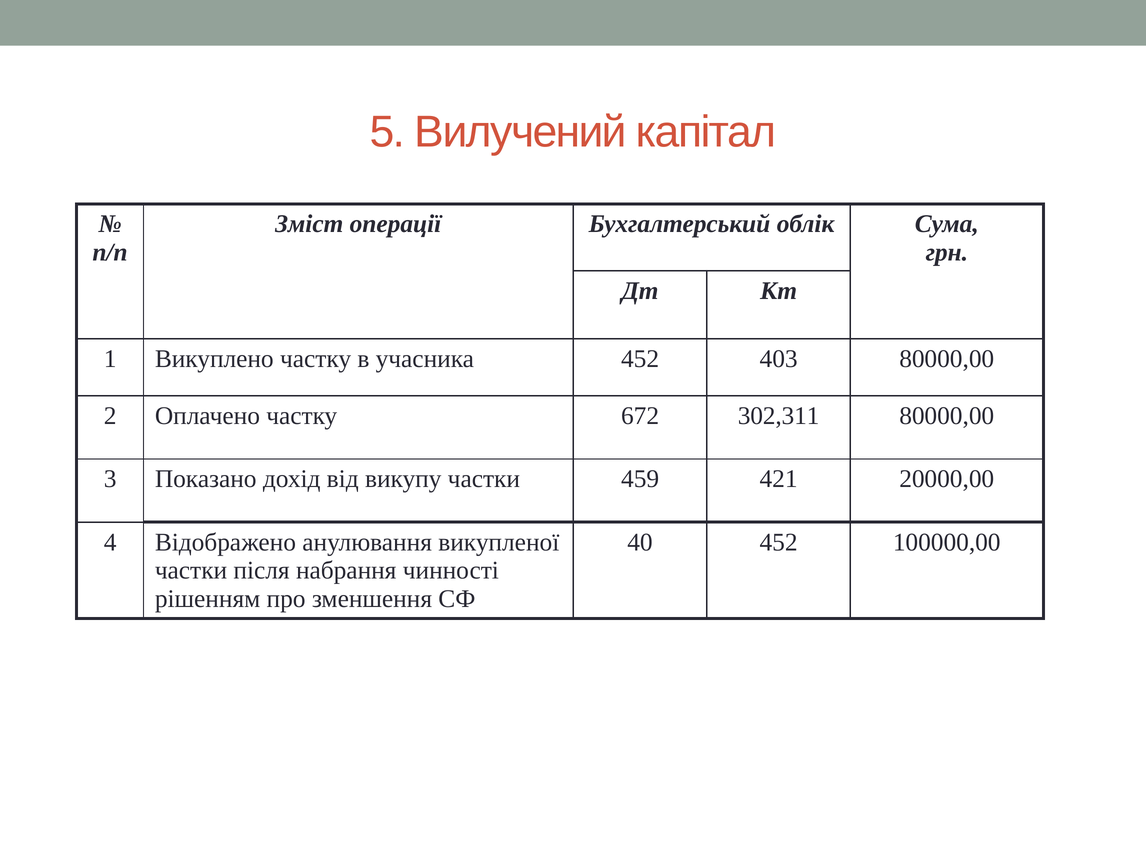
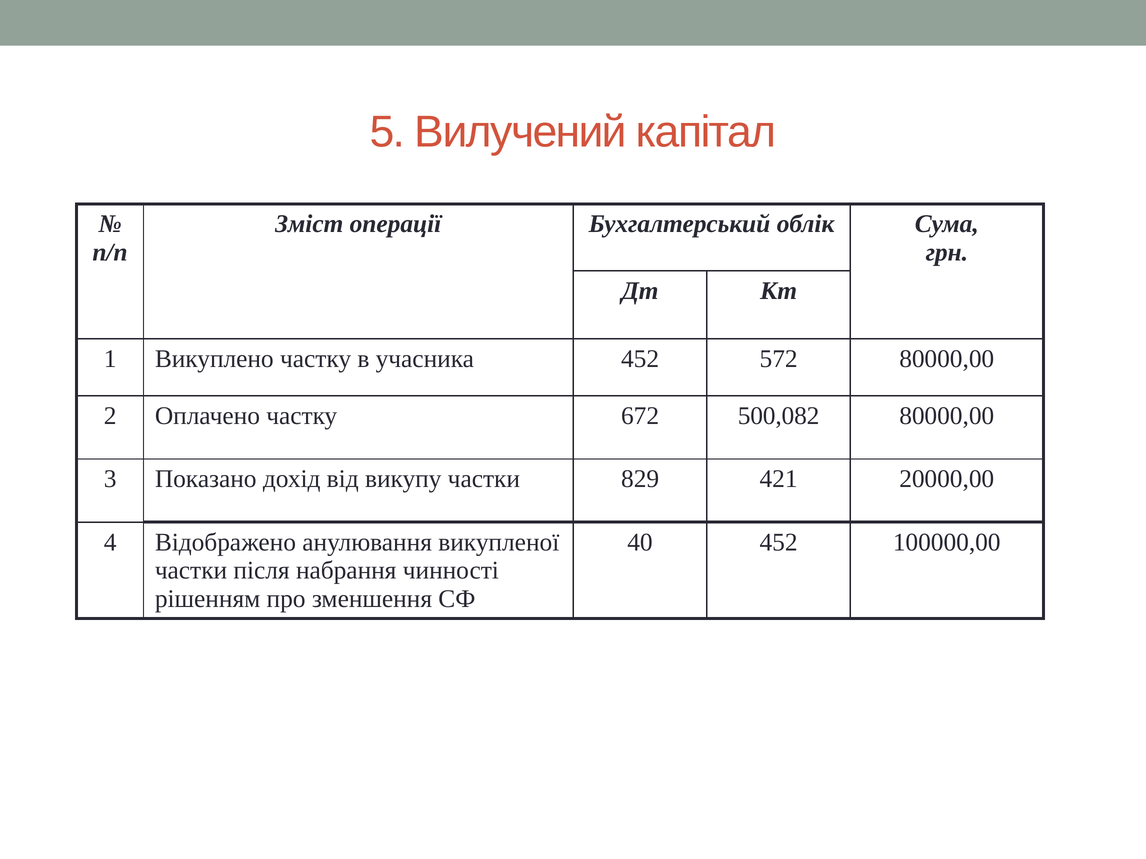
403: 403 -> 572
302,311: 302,311 -> 500,082
459: 459 -> 829
